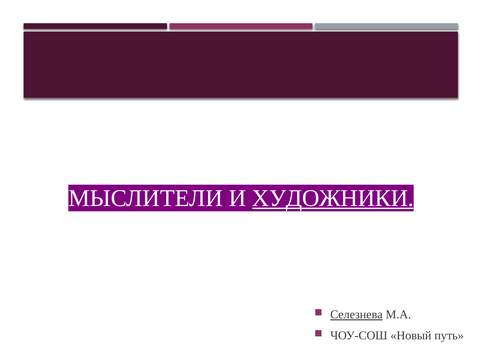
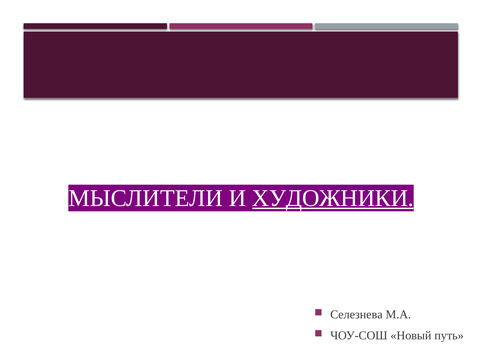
Селезнева underline: present -> none
